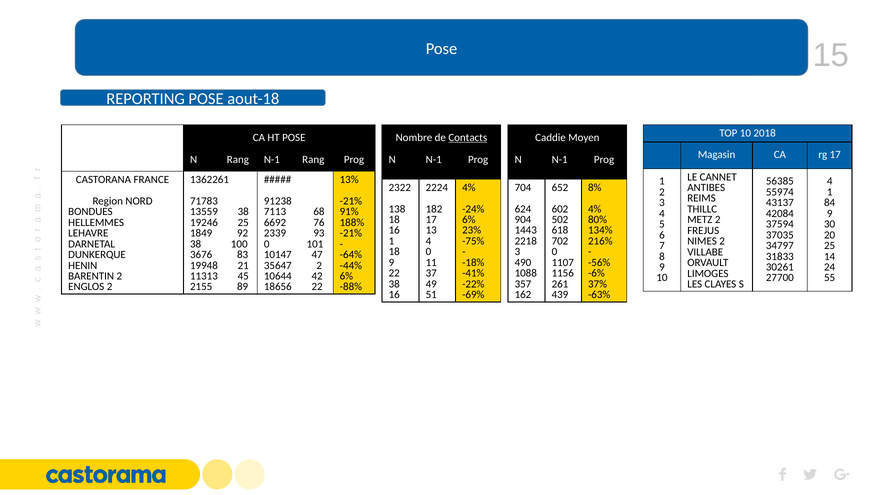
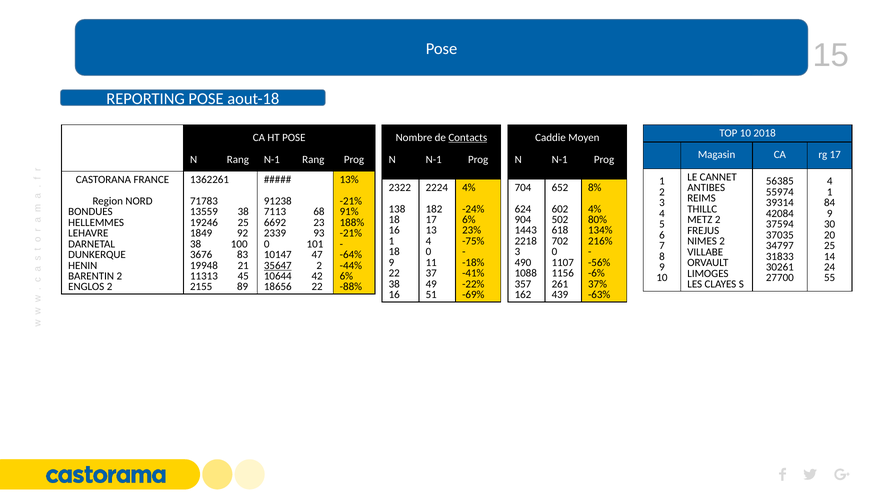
43137: 43137 -> 39314
76: 76 -> 23
35647 underline: none -> present
